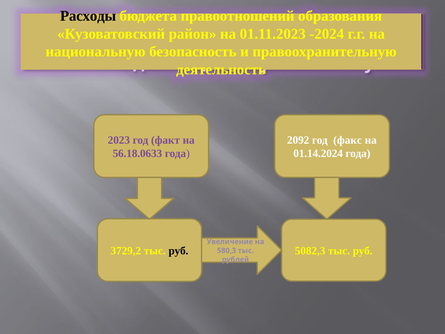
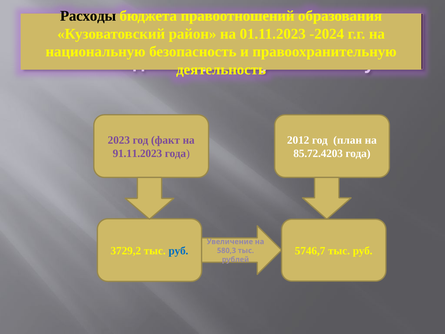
2092: 2092 -> 2012
факс: факс -> план
56.18.0633: 56.18.0633 -> 91.11.2023
01.14.2024: 01.14.2024 -> 85.72.4203
руб at (178, 251) colour: black -> blue
5082,3: 5082,3 -> 5746,7
